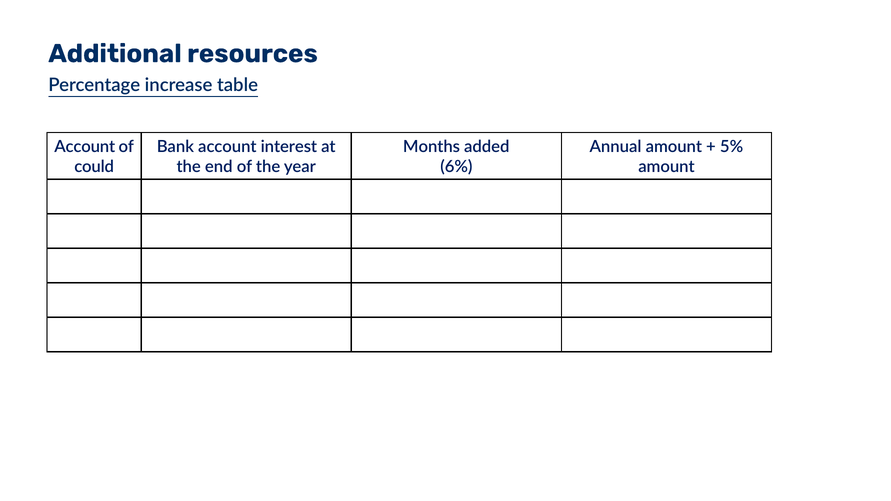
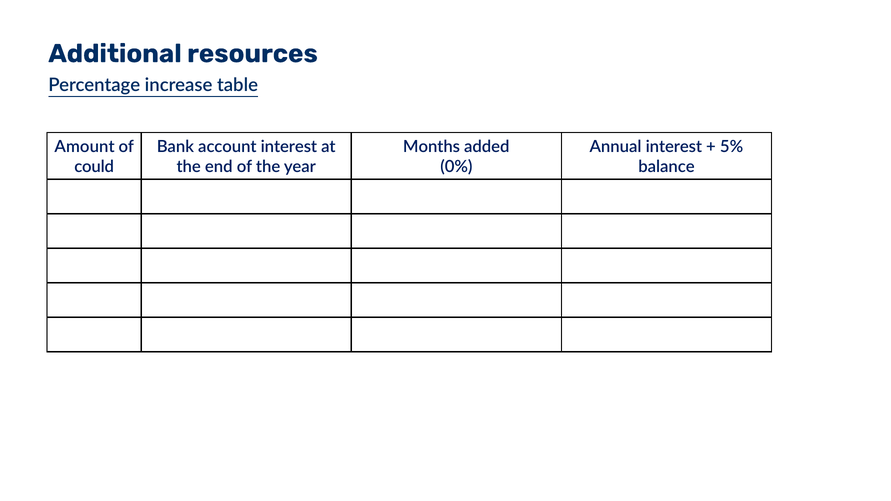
Account at (85, 147): Account -> Amount
Annual amount: amount -> interest
6%: 6% -> 0%
amount at (666, 167): amount -> balance
